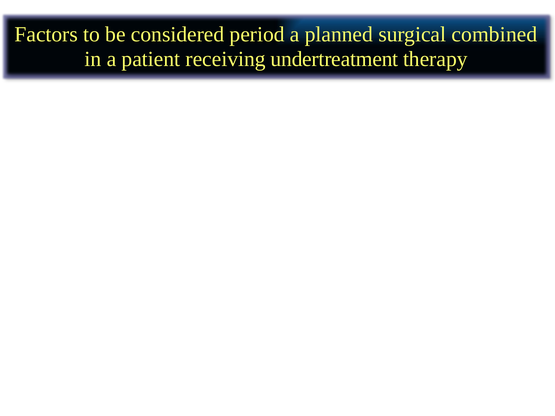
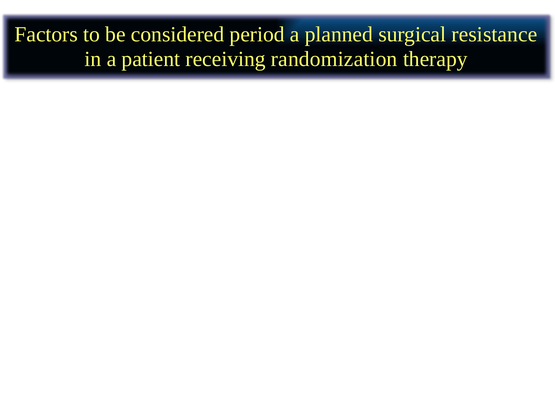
combined: combined -> resistance
undertreatment: undertreatment -> randomization
